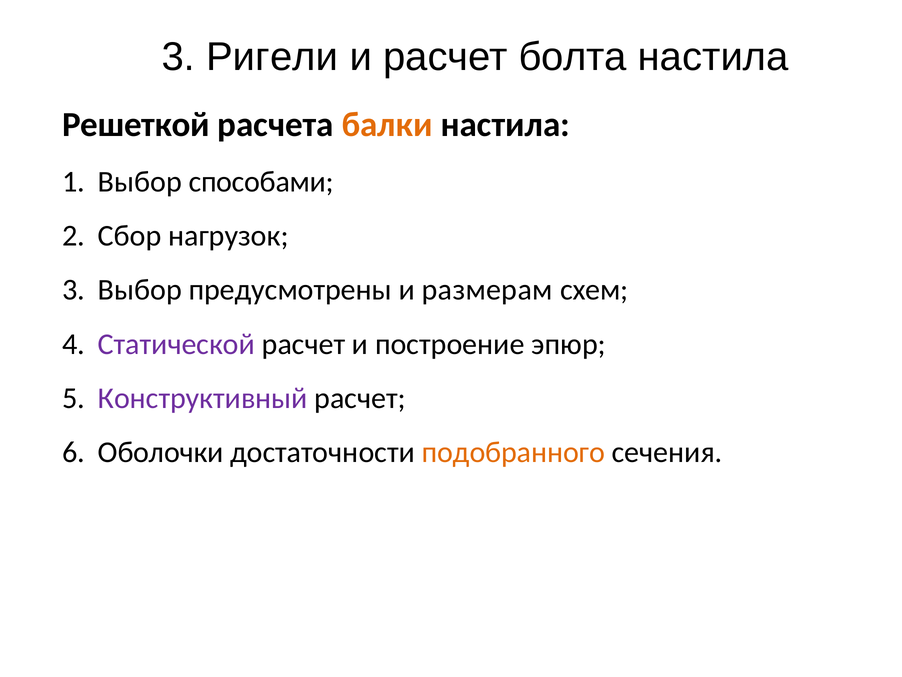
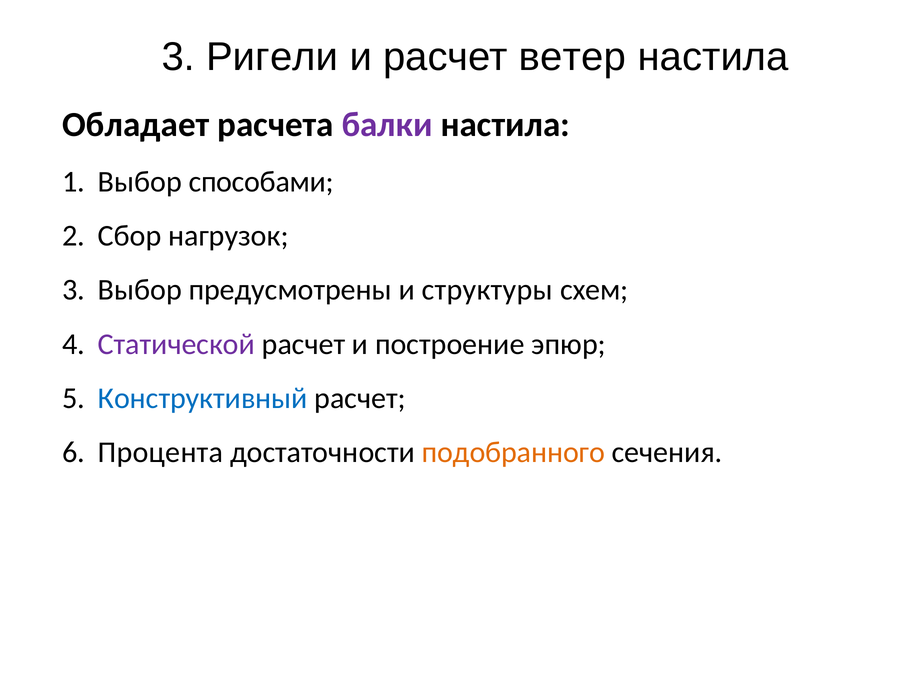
болта: болта -> ветер
Решеткой: Решеткой -> Обладает
балки colour: orange -> purple
размерам: размерам -> структуры
Конструктивный colour: purple -> blue
Оболочки: Оболочки -> Процента
